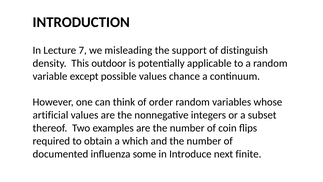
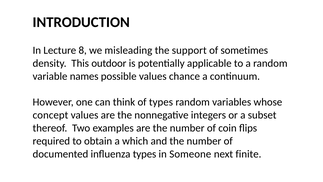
7: 7 -> 8
distinguish: distinguish -> sometimes
except: except -> names
of order: order -> types
artificial: artificial -> concept
influenza some: some -> types
Introduce: Introduce -> Someone
